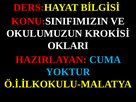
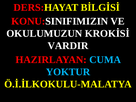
OKLARI: OKLARI -> VARDIR
